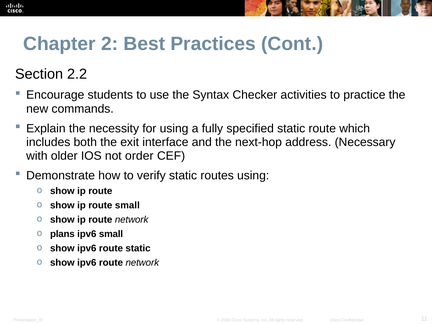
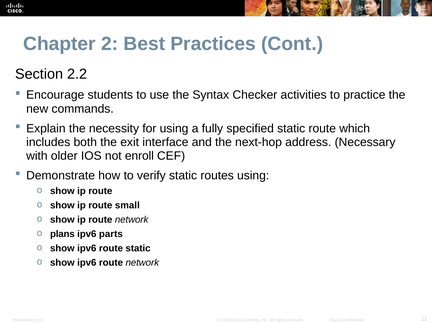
order: order -> enroll
ipv6 small: small -> parts
